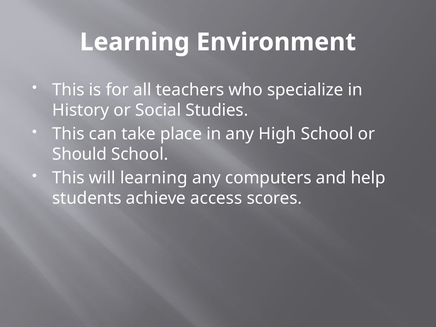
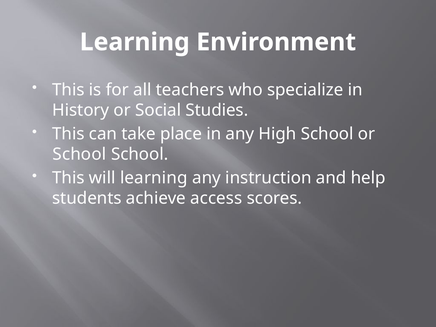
Should at (80, 154): Should -> School
computers: computers -> instruction
